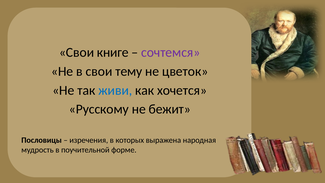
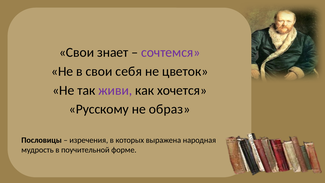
книге: книге -> знает
тему: тему -> себя
живи colour: blue -> purple
бежит: бежит -> образ
